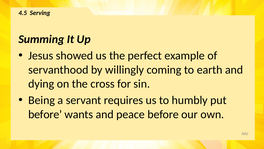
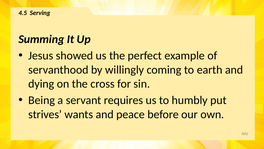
before at (45, 114): before -> strives
